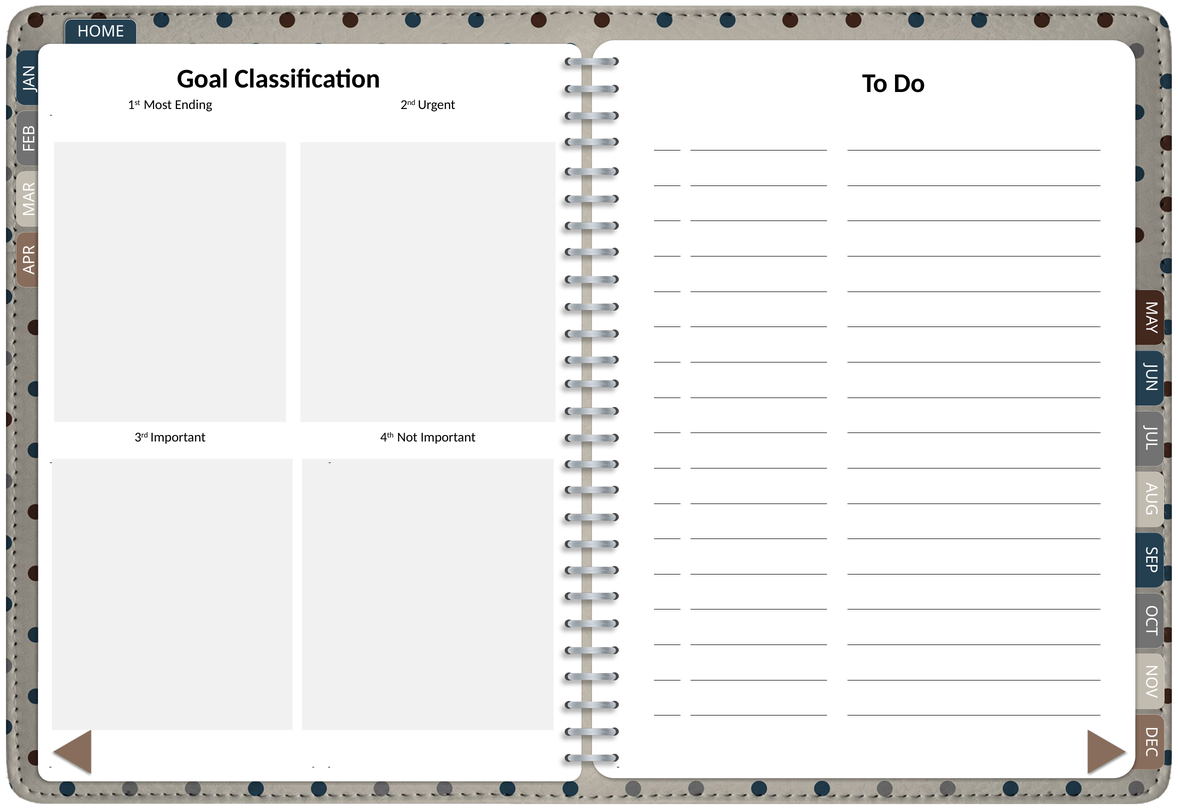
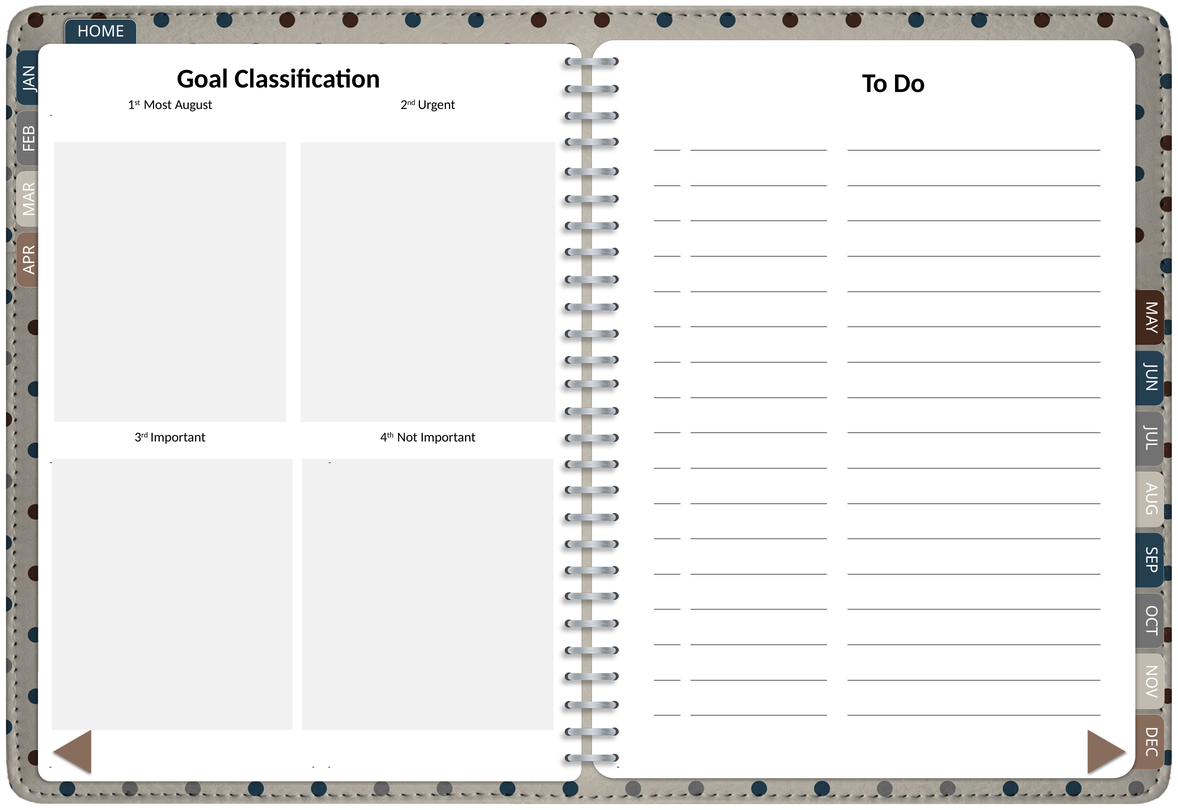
Ending: Ending -> August
